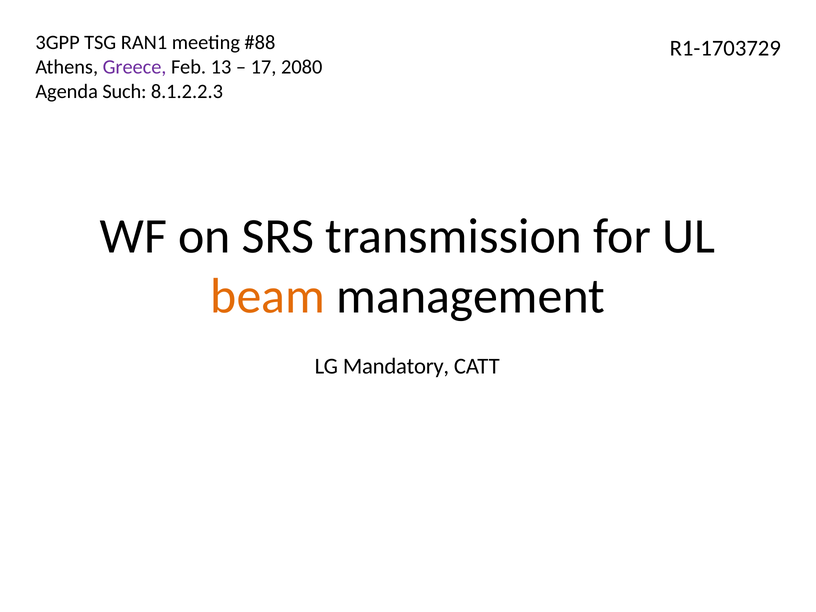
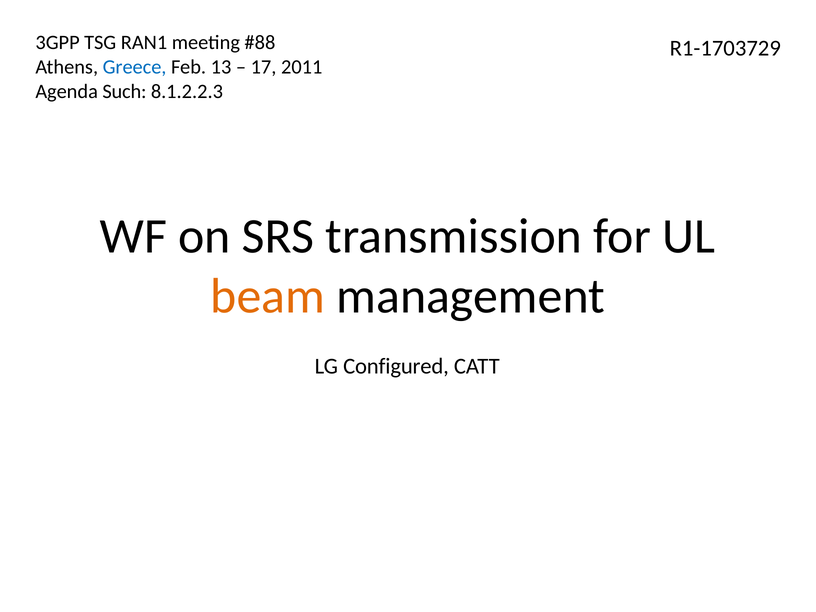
Greece colour: purple -> blue
2080: 2080 -> 2011
Mandatory: Mandatory -> Configured
